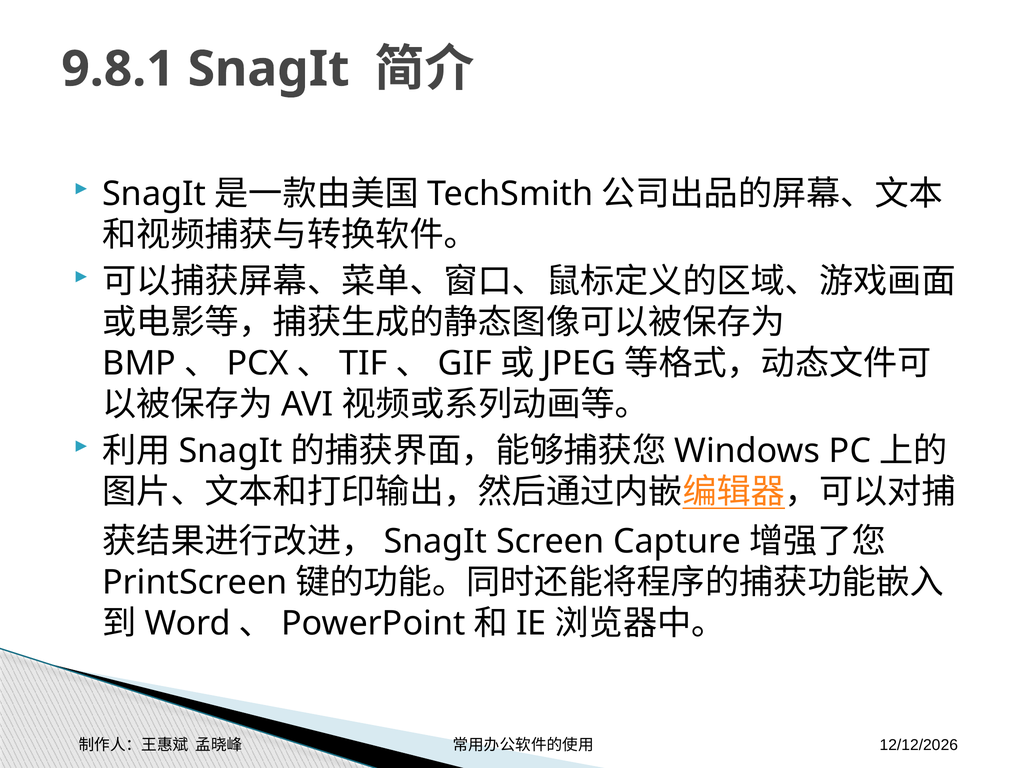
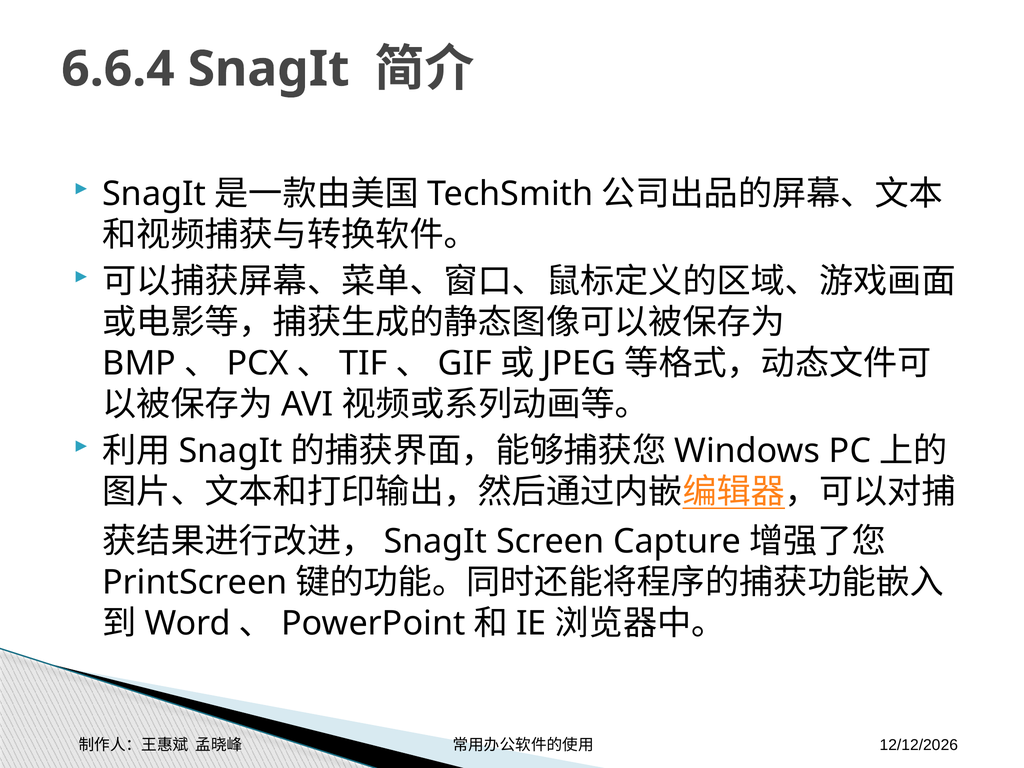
9.8.1: 9.8.1 -> 6.6.4
